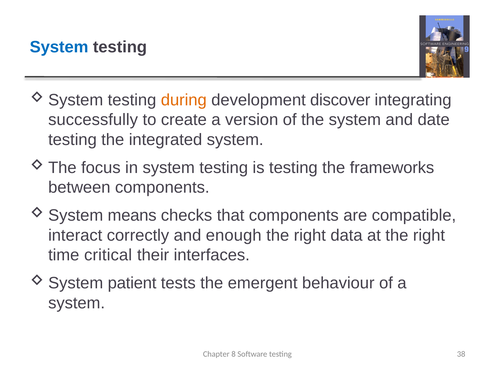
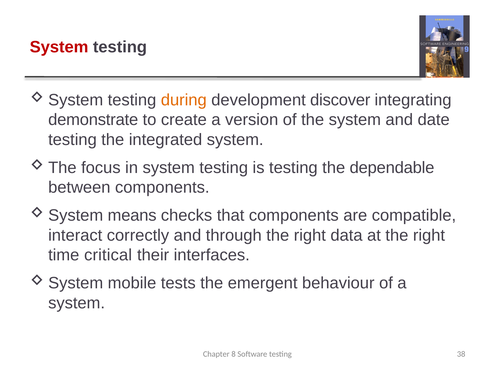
System at (59, 47) colour: blue -> red
successfully: successfully -> demonstrate
frameworks: frameworks -> dependable
enough: enough -> through
patient: patient -> mobile
